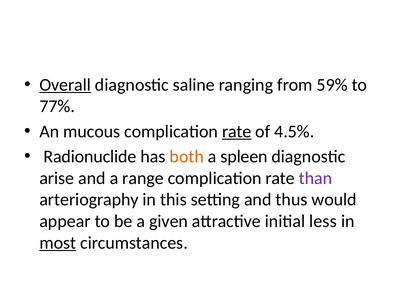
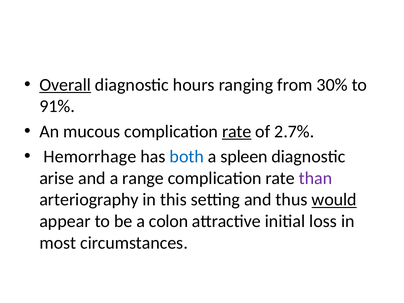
saline: saline -> hours
59%: 59% -> 30%
77%: 77% -> 91%
4.5%: 4.5% -> 2.7%
Radionuclide: Radionuclide -> Hemorrhage
both colour: orange -> blue
would underline: none -> present
given: given -> colon
less: less -> loss
most underline: present -> none
